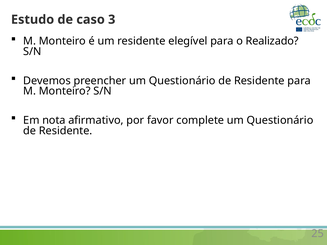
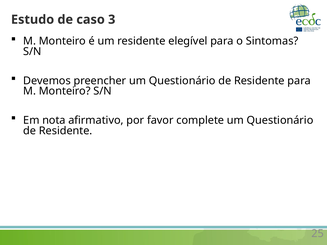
Realizado: Realizado -> Sintomas
